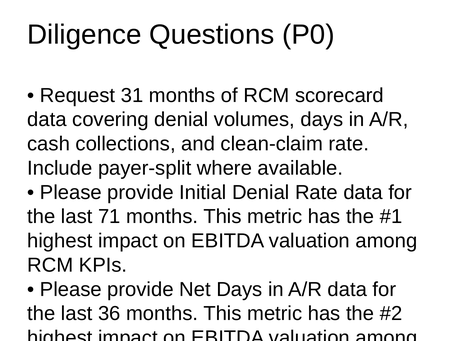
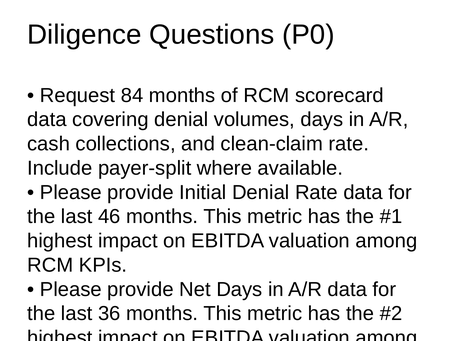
31: 31 -> 84
71: 71 -> 46
